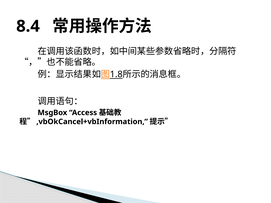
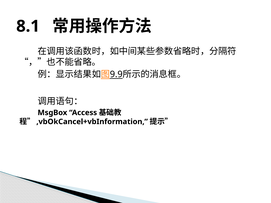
8.4: 8.4 -> 8.1
1.8: 1.8 -> 9.9
